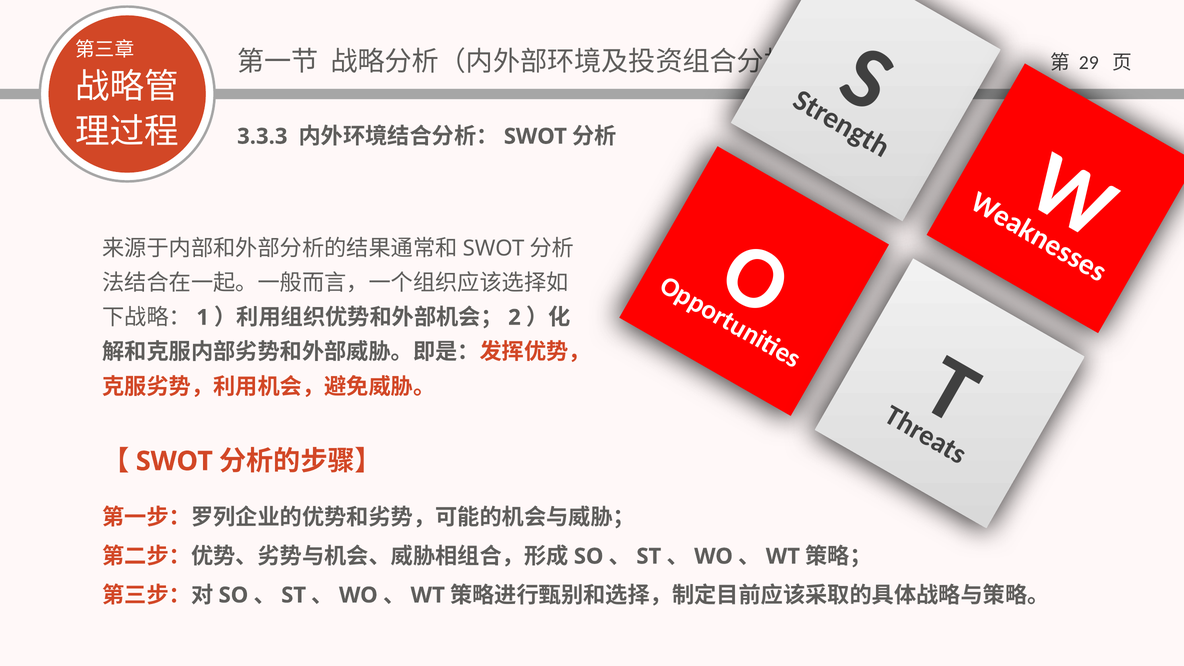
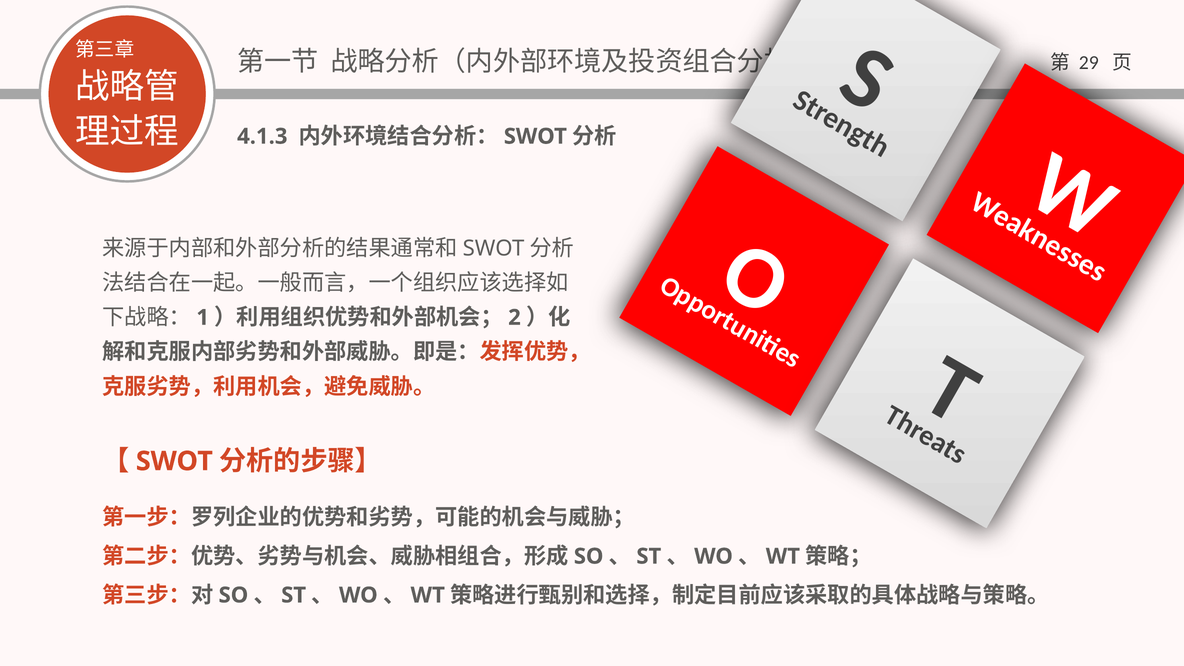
3.3.3: 3.3.3 -> 4.1.3
